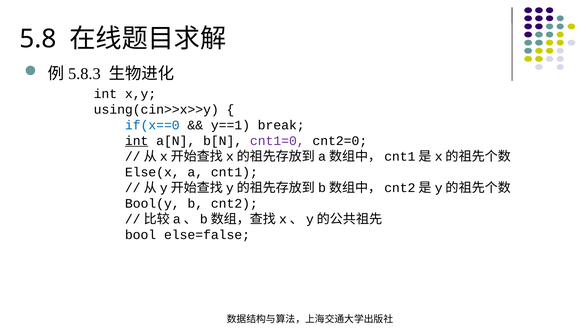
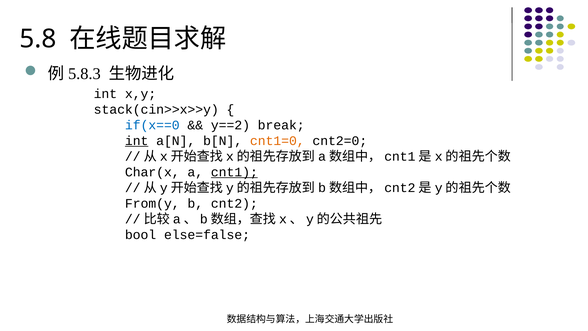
using(cin>>x>>y: using(cin>>x>>y -> stack(cin>>x>>y
y==1: y==1 -> y==2
cnt1=0 colour: purple -> orange
Else(x: Else(x -> Char(x
cnt1 underline: none -> present
Bool(y: Bool(y -> From(y
